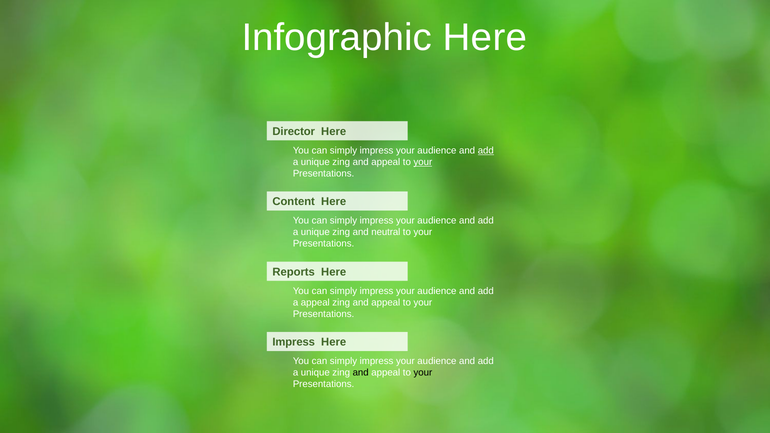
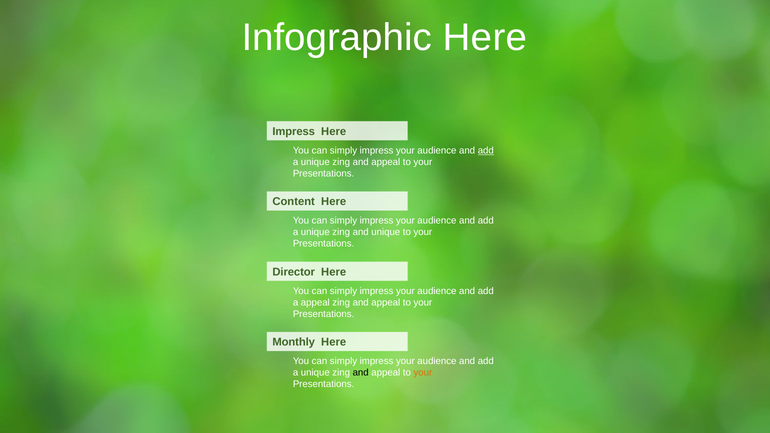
Director at (294, 132): Director -> Impress
your at (423, 162) underline: present -> none
and neutral: neutral -> unique
Reports: Reports -> Director
Impress at (294, 342): Impress -> Monthly
your at (423, 373) colour: black -> orange
